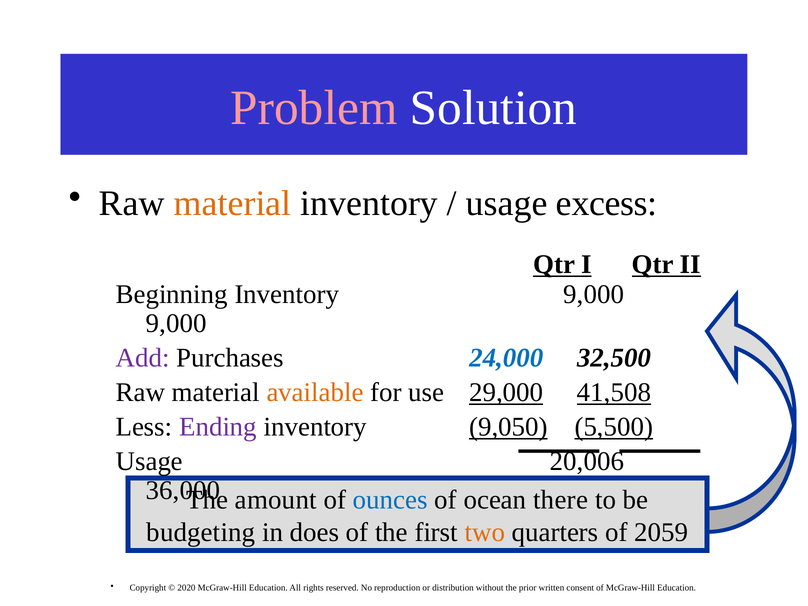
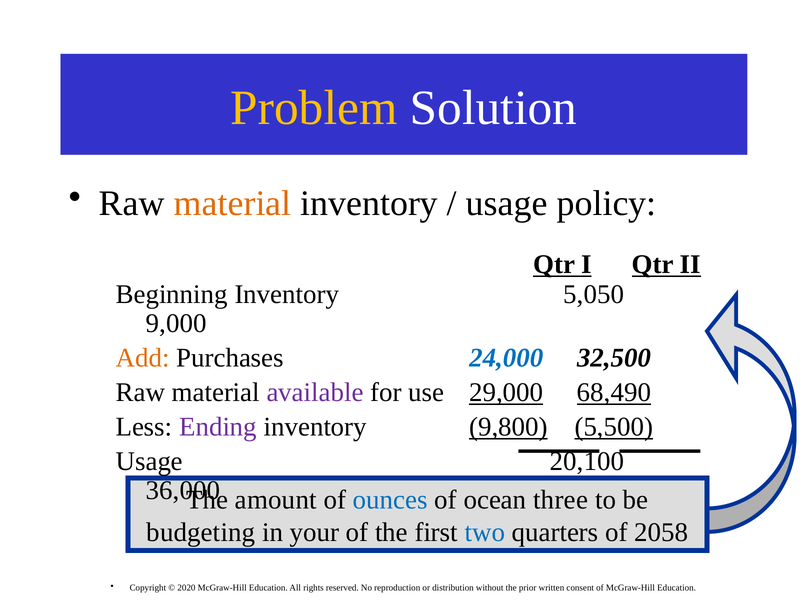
Problem colour: pink -> yellow
excess: excess -> policy
Inventory 9,000: 9,000 -> 5,050
Add colour: purple -> orange
available colour: orange -> purple
41,508: 41,508 -> 68,490
9,050: 9,050 -> 9,800
20,006: 20,006 -> 20,100
there: there -> three
does: does -> your
two colour: orange -> blue
2059: 2059 -> 2058
